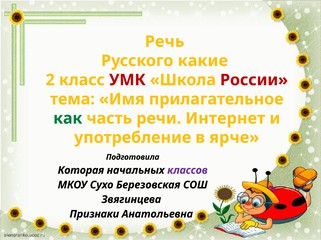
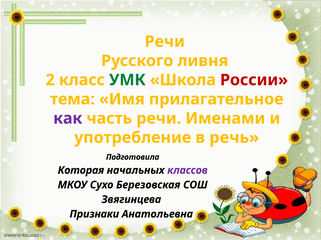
Речь at (165, 42): Речь -> Речи
какие: какие -> ливня
УМК colour: red -> green
как colour: green -> purple
Интернет: Интернет -> Именами
ярче: ярче -> речь
